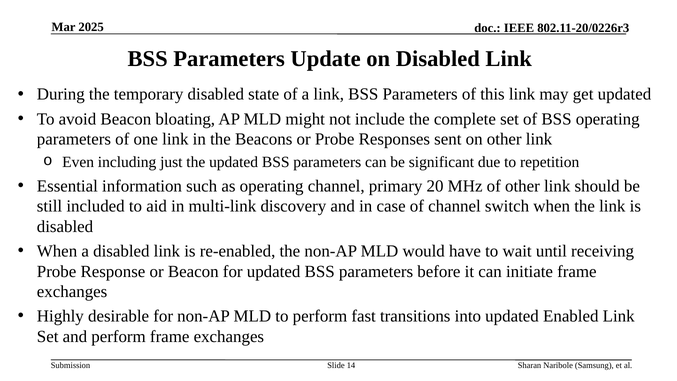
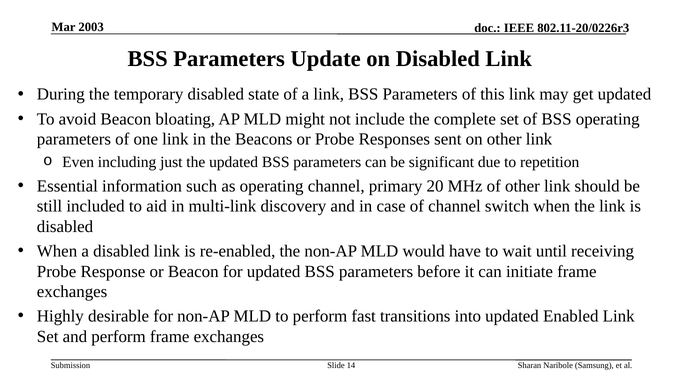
2025: 2025 -> 2003
